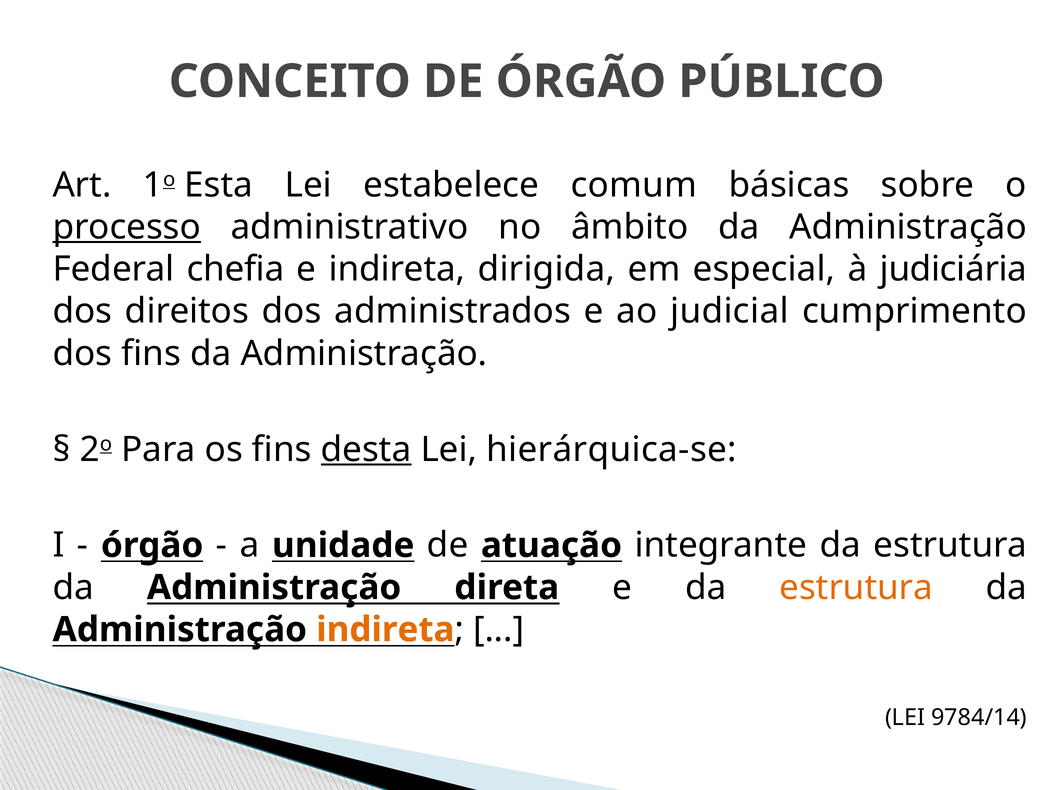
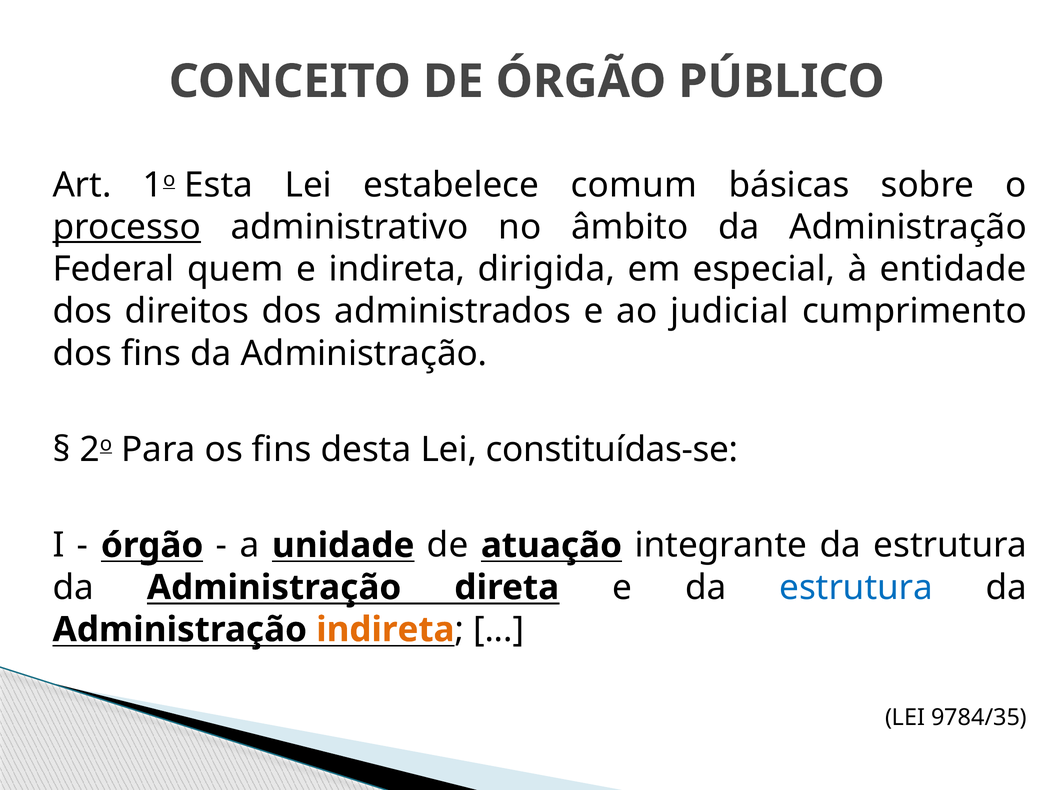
chefia: chefia -> quem
judiciária: judiciária -> entidade
desta underline: present -> none
hierárquica-se: hierárquica-se -> constituídas-se
estrutura at (856, 588) colour: orange -> blue
9784/14: 9784/14 -> 9784/35
